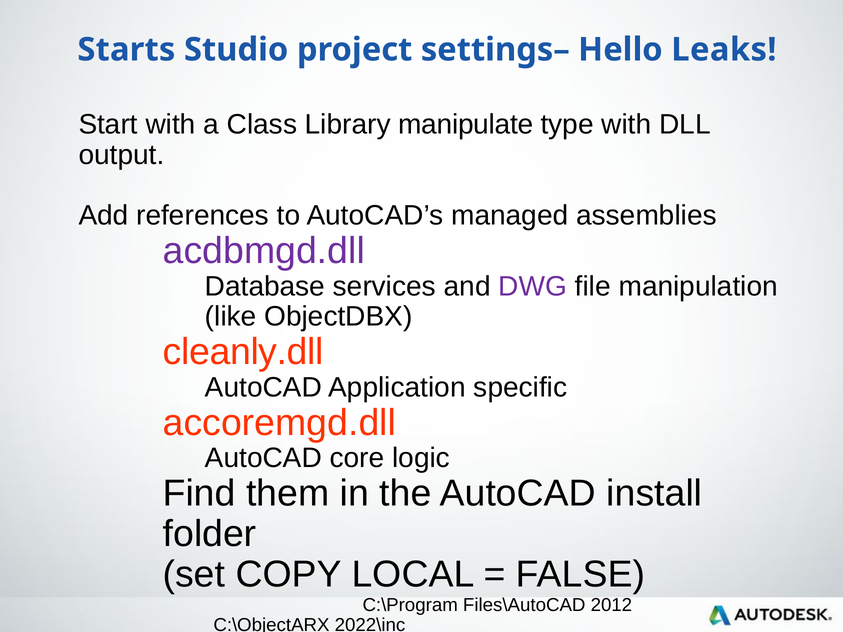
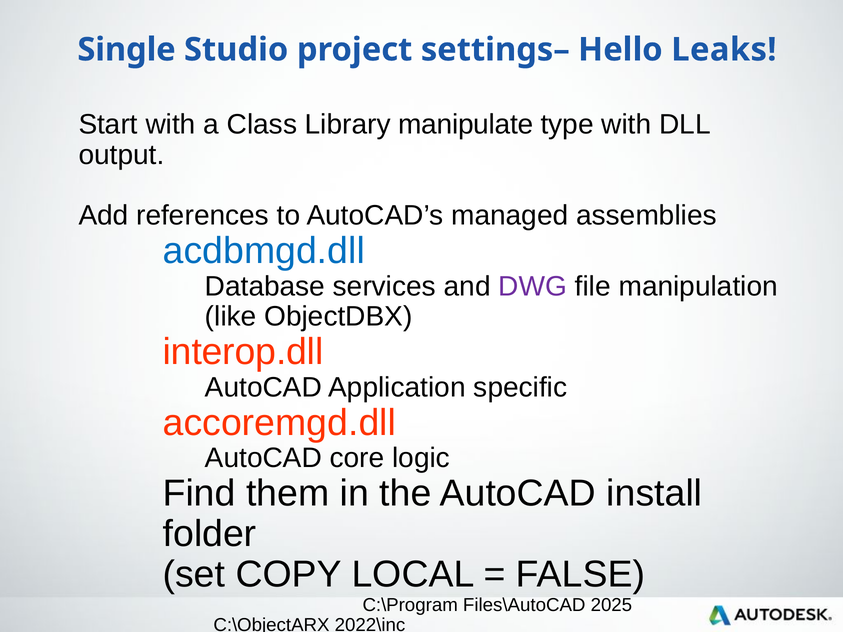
Starts: Starts -> Single
acdbmgd.dll colour: purple -> blue
cleanly.dll: cleanly.dll -> interop.dll
2012: 2012 -> 2025
